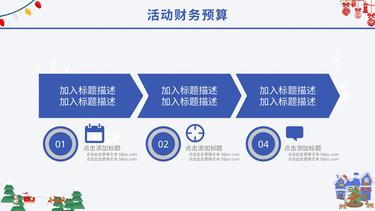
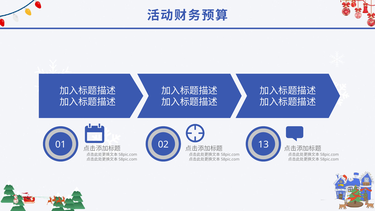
04: 04 -> 13
